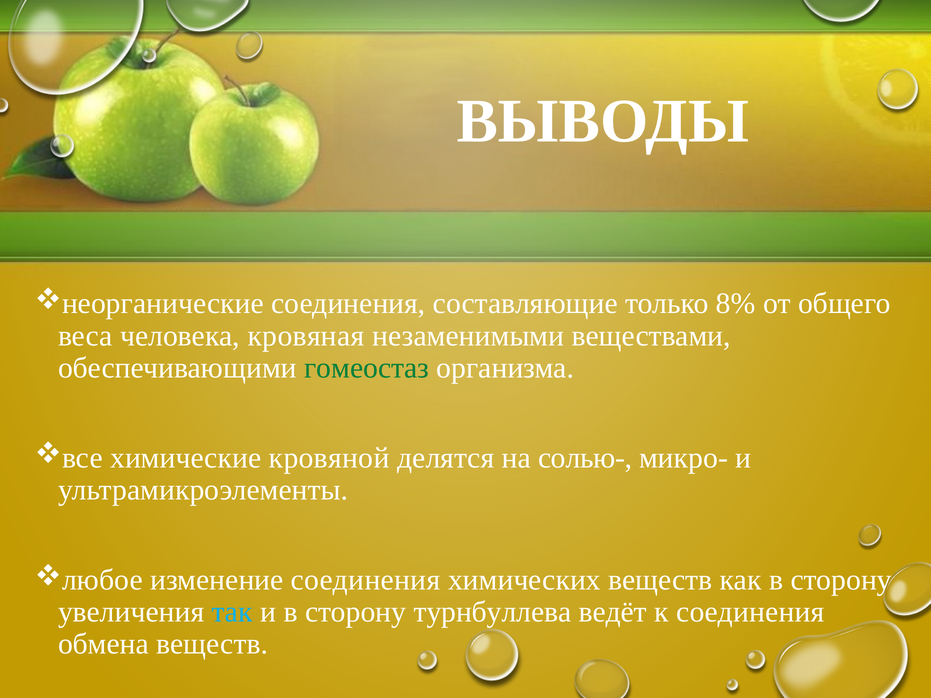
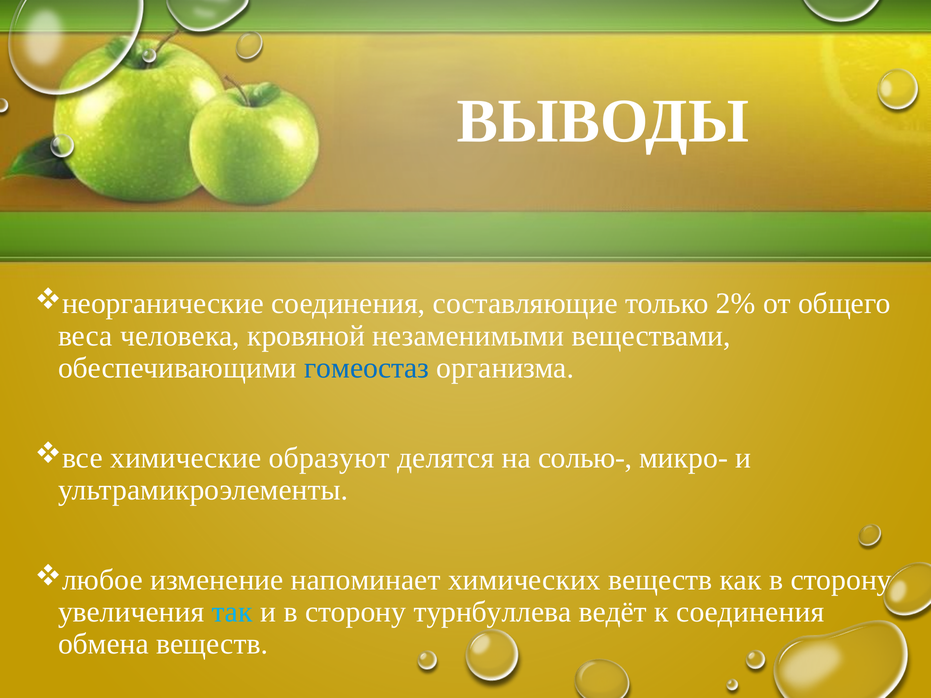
8%: 8% -> 2%
кровяная: кровяная -> кровяной
гомеостаз colour: green -> blue
кровяной: кровяной -> образуют
изменение соединения: соединения -> напоминает
